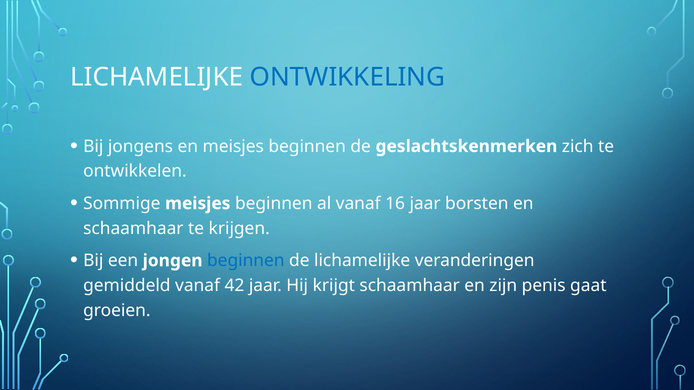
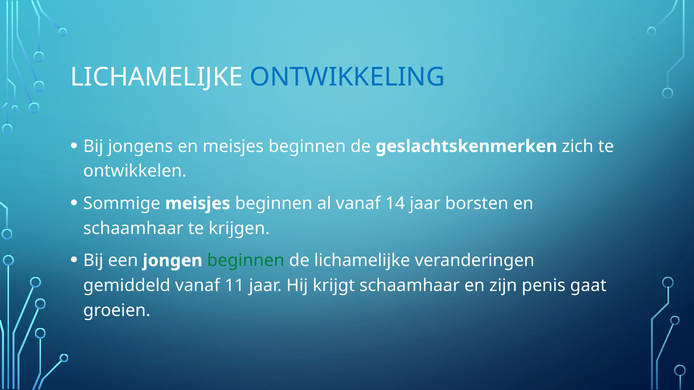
16: 16 -> 14
beginnen at (246, 261) colour: blue -> green
42: 42 -> 11
